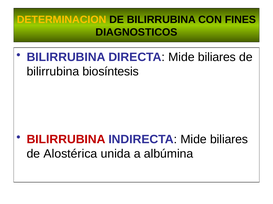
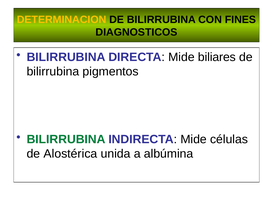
biosíntesis: biosíntesis -> pigmentos
BILIRRUBINA at (66, 140) colour: red -> green
INDIRECTA Mide biliares: biliares -> células
